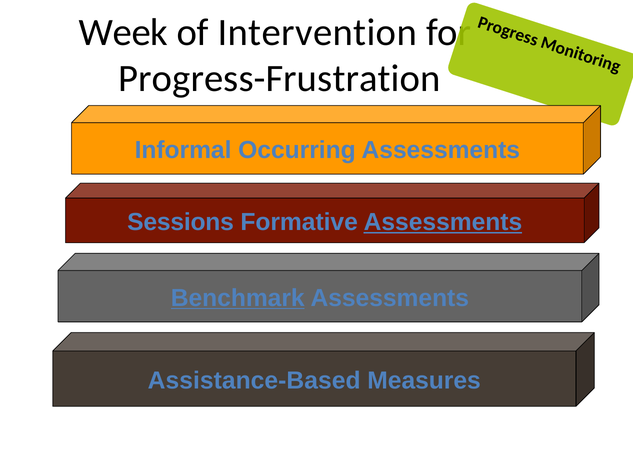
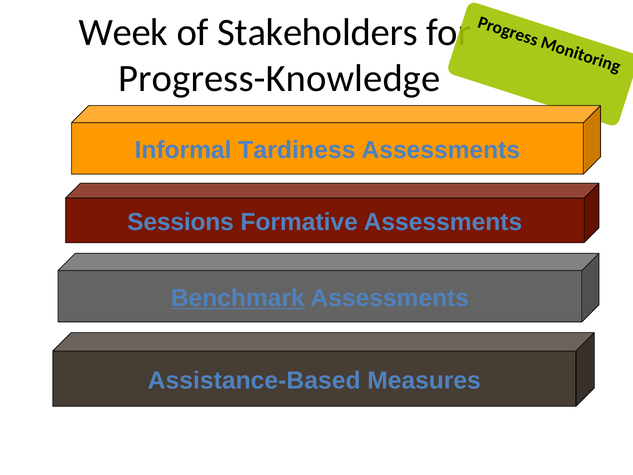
Intervention: Intervention -> Stakeholders
Progress-Frustration: Progress-Frustration -> Progress-Knowledge
Occurring: Occurring -> Tardiness
Assessments at (443, 222) underline: present -> none
